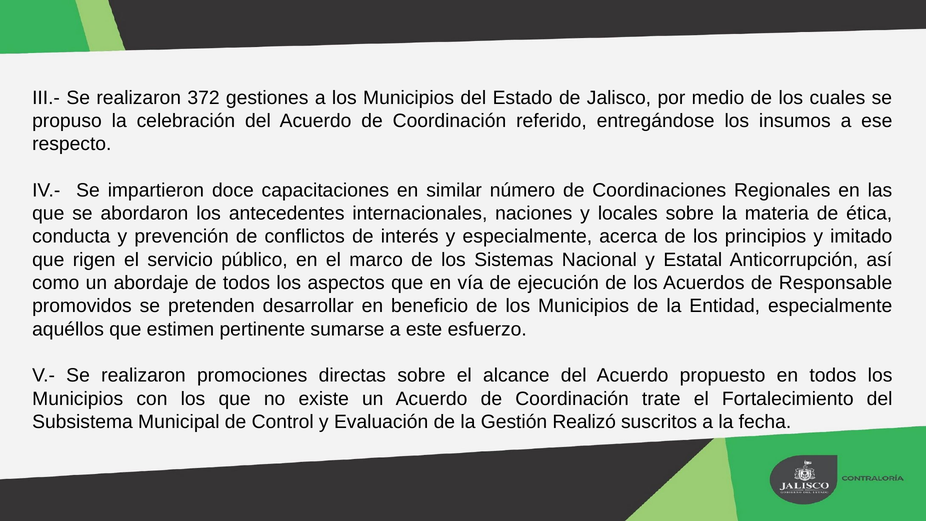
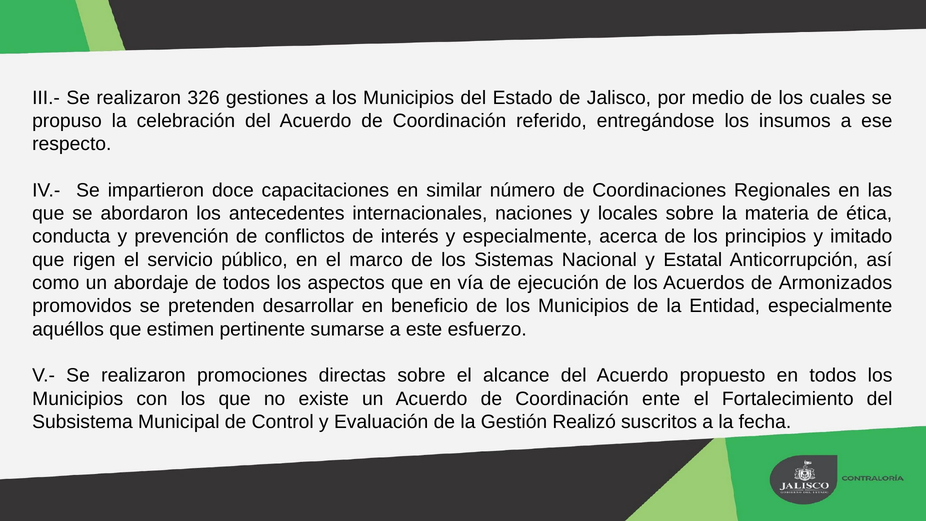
372: 372 -> 326
Responsable: Responsable -> Armonizados
trate: trate -> ente
